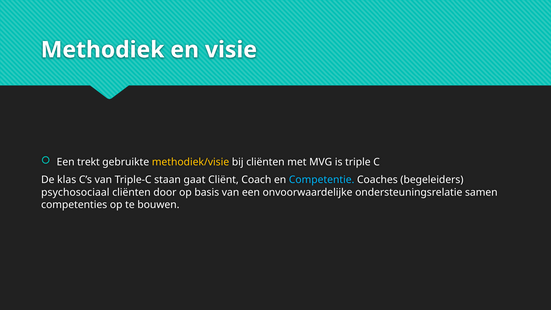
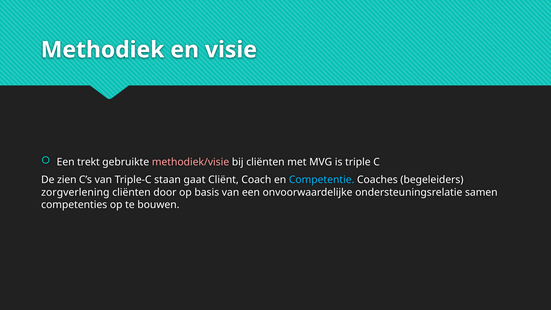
methodiek/visie colour: yellow -> pink
klas: klas -> zien
psychosociaal: psychosociaal -> zorgverlening
